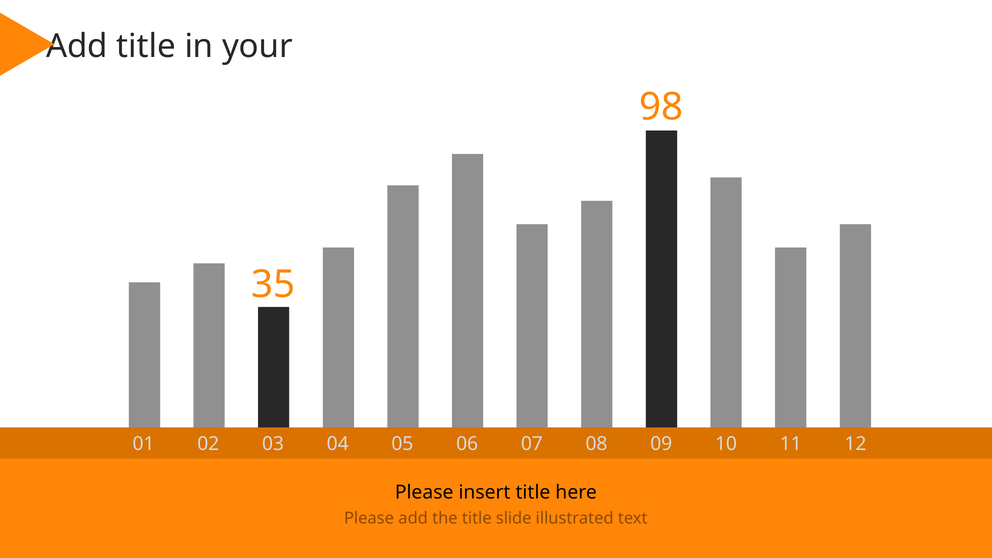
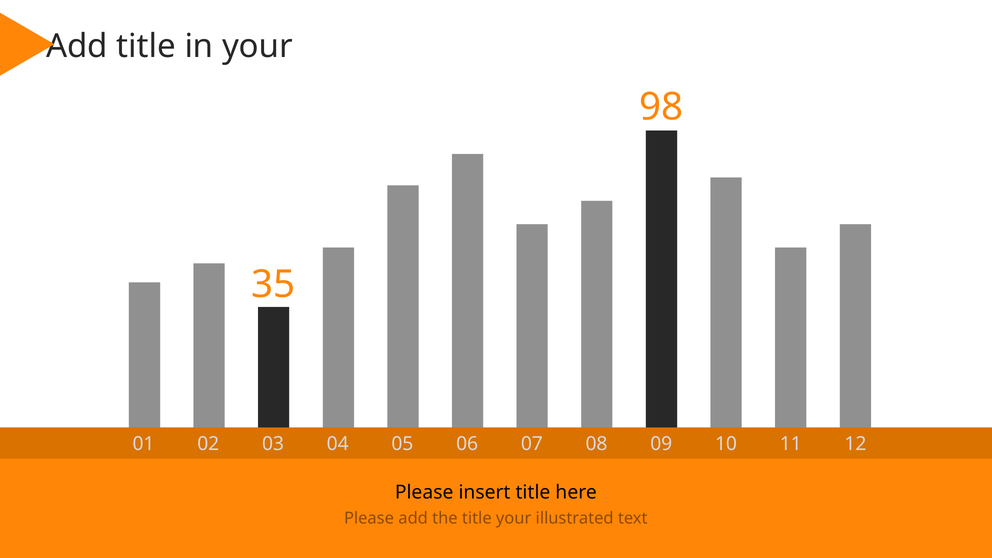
title slide: slide -> your
